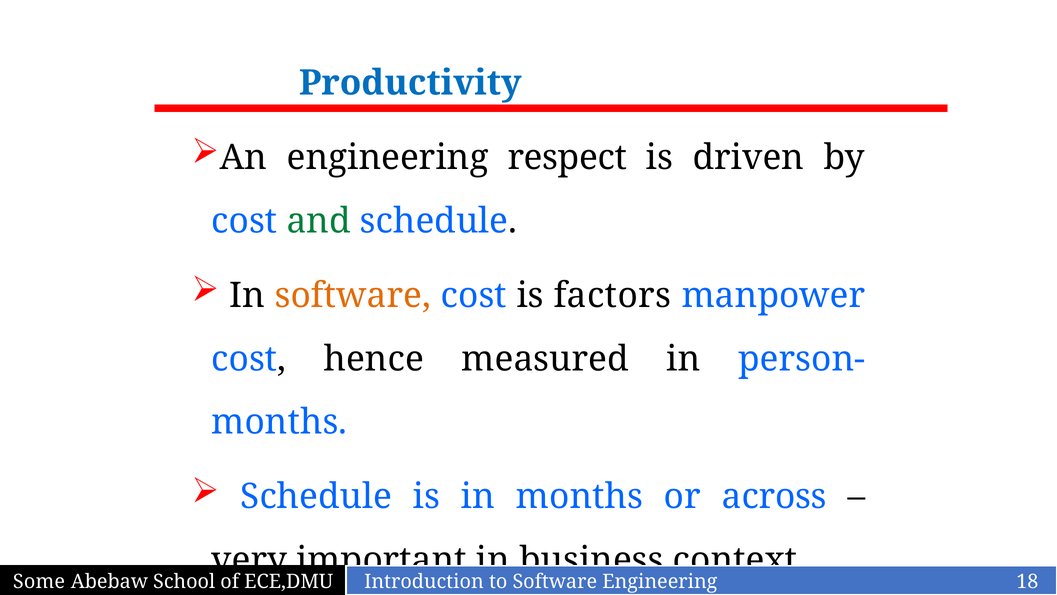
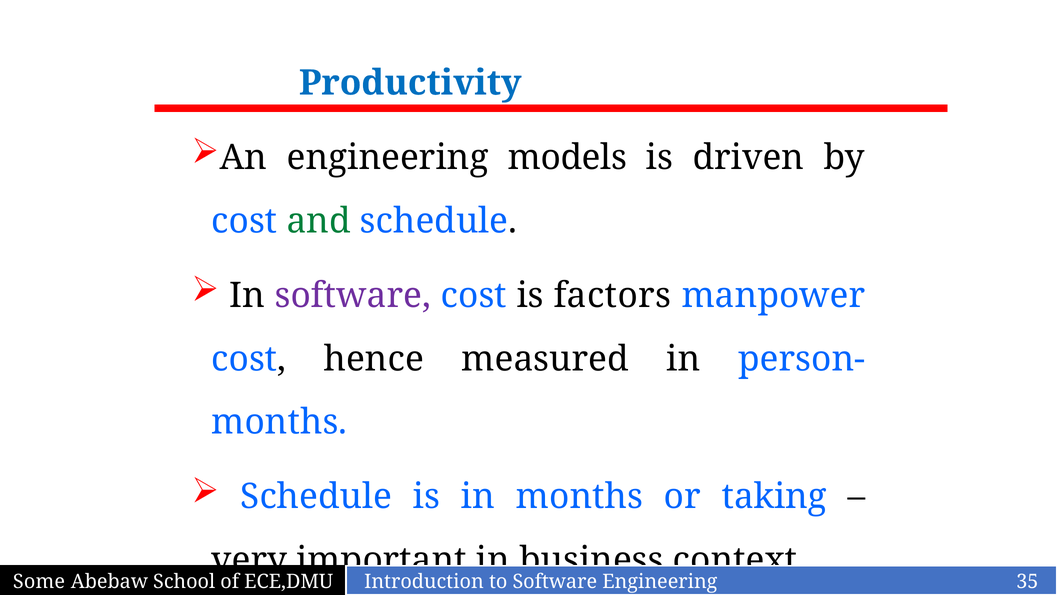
respect: respect -> models
software at (353, 295) colour: orange -> purple
across: across -> taking
18: 18 -> 35
